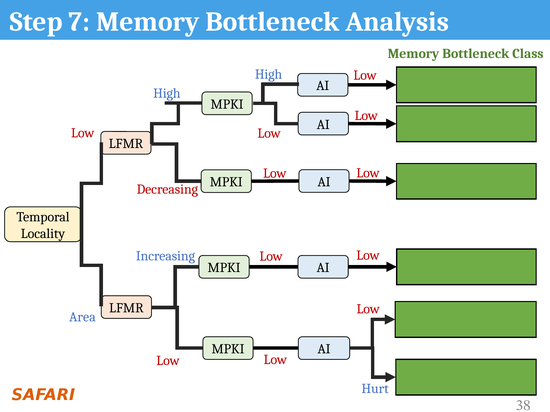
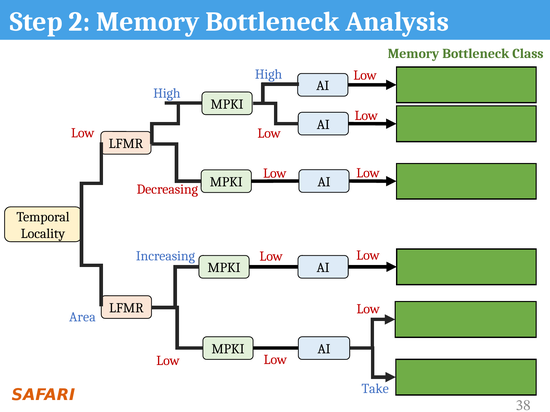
7: 7 -> 2
Hurt: Hurt -> Take
